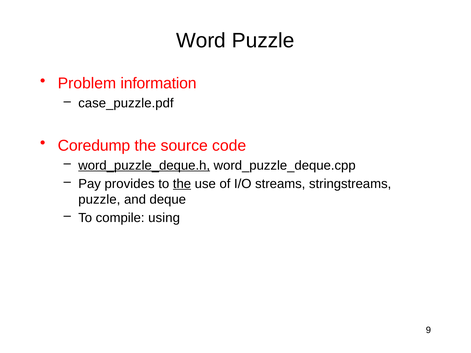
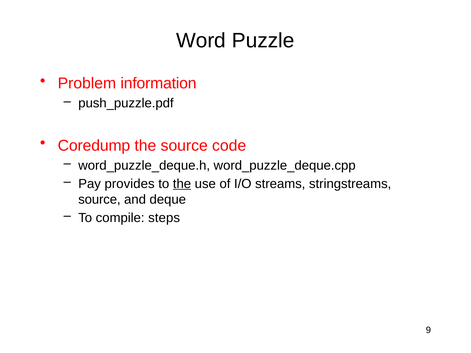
case_puzzle.pdf: case_puzzle.pdf -> push_puzzle.pdf
word_puzzle_deque.h underline: present -> none
puzzle at (99, 200): puzzle -> source
using: using -> steps
